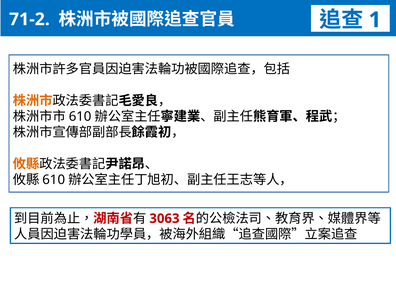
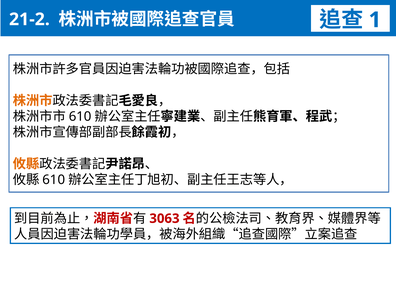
71-2: 71-2 -> 21-2
